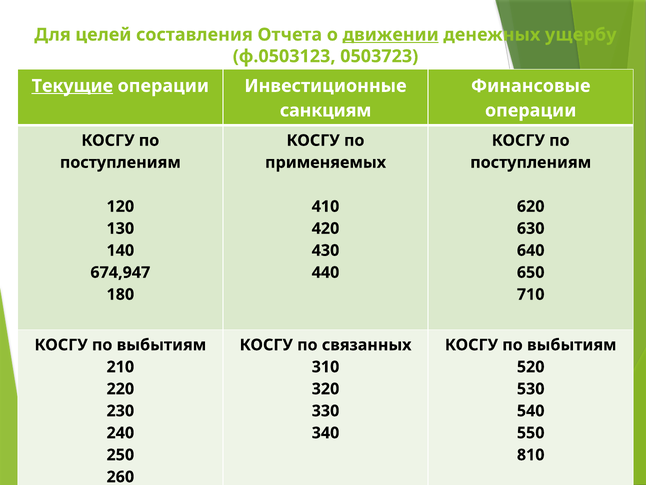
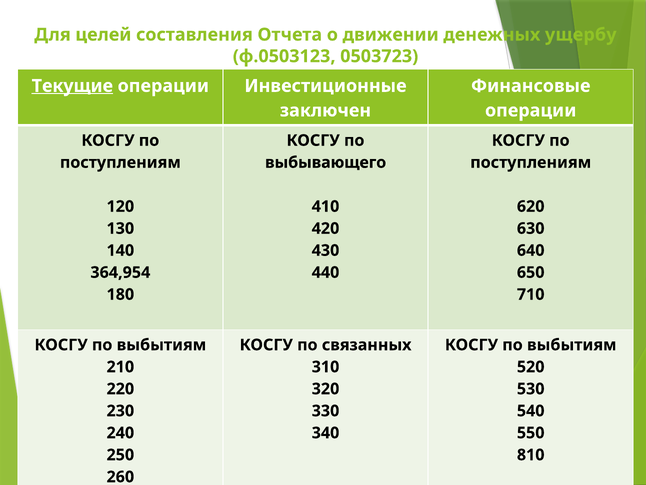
движении underline: present -> none
санкциям: санкциям -> заключен
применяемых: применяемых -> выбывающего
674,947: 674,947 -> 364,954
